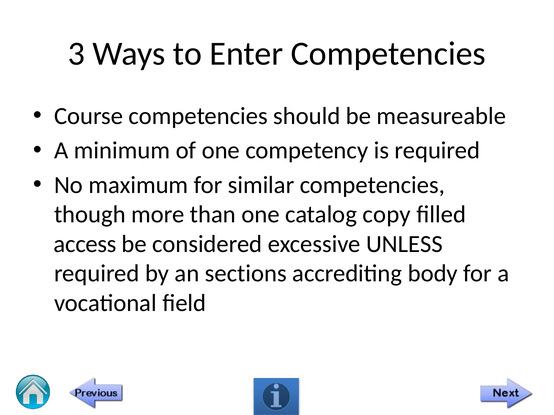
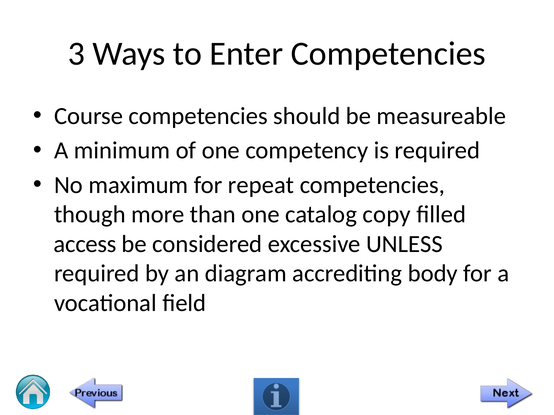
similar: similar -> repeat
sections: sections -> diagram
